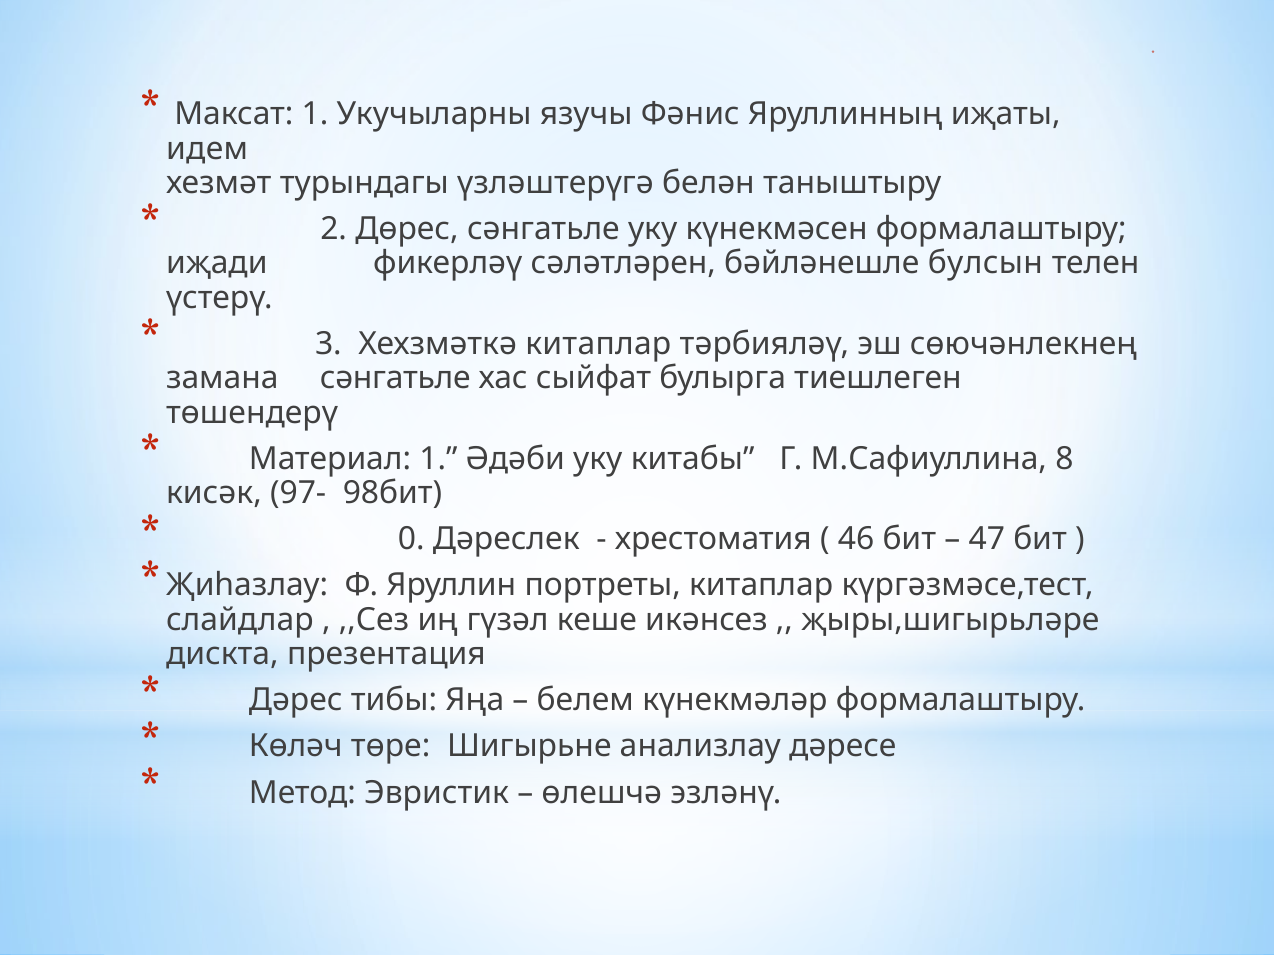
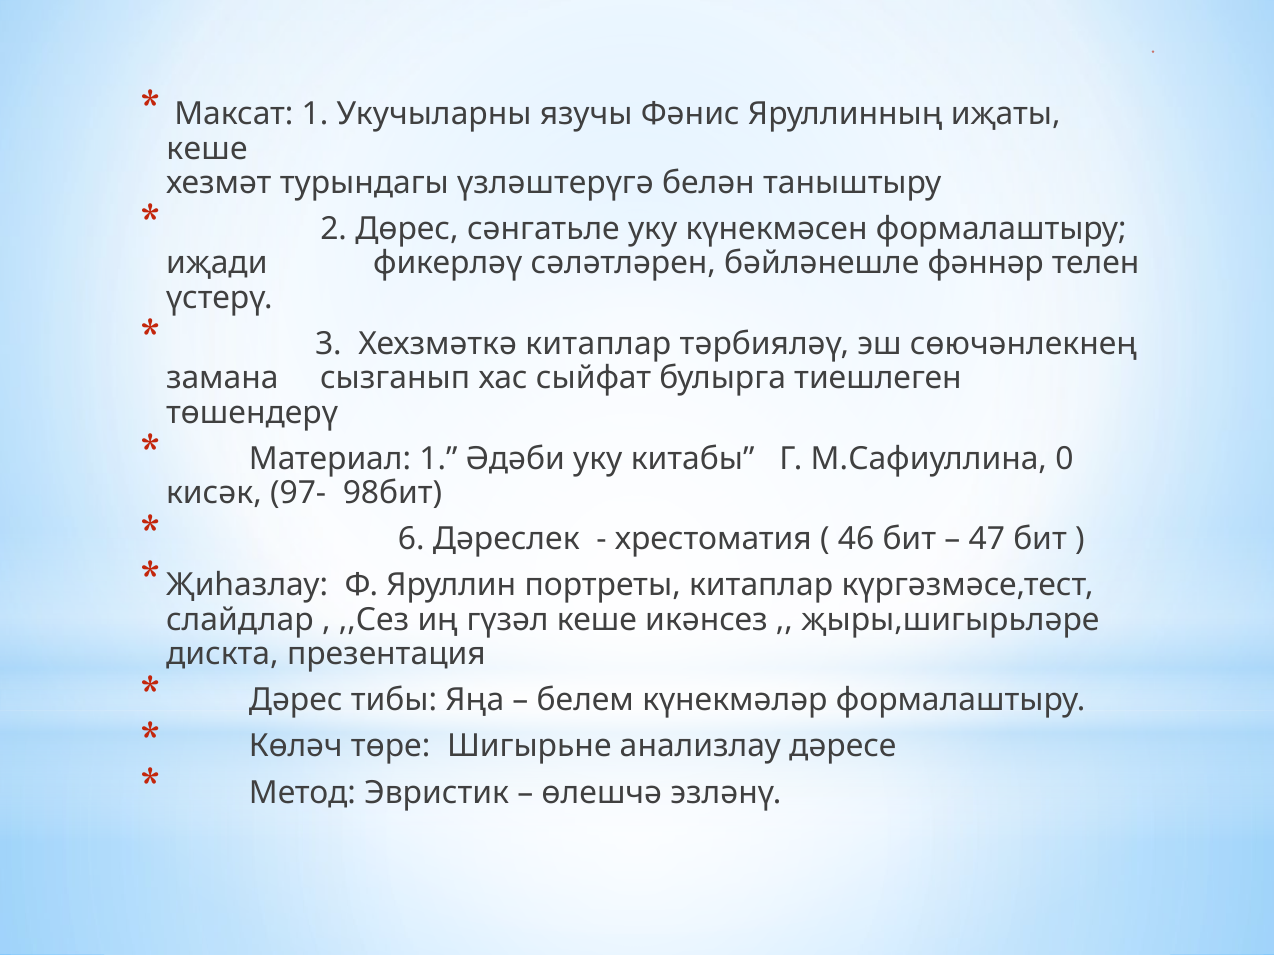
идем at (207, 149): идем -> кеше
булсын: булсын -> фәннәр
замана сәнгатьле: сәнгатьле -> сызганып
8: 8 -> 0
0: 0 -> 6
